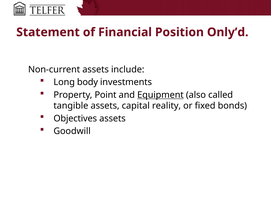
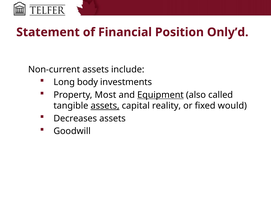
Point: Point -> Most
assets at (105, 105) underline: none -> present
bonds: bonds -> would
Objectives: Objectives -> Decreases
